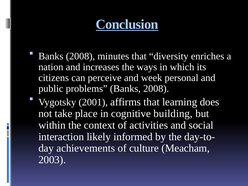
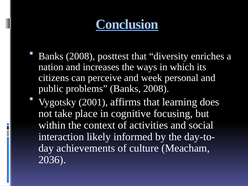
minutes: minutes -> posttest
building: building -> focusing
2003: 2003 -> 2036
